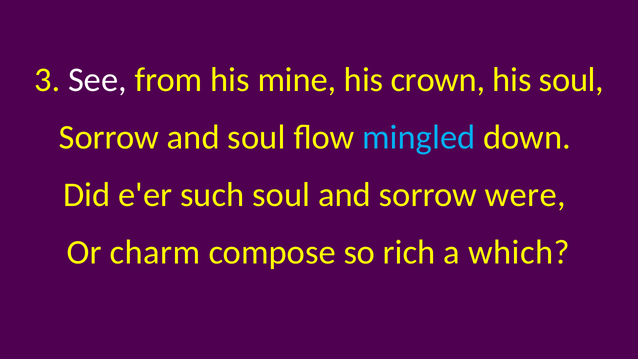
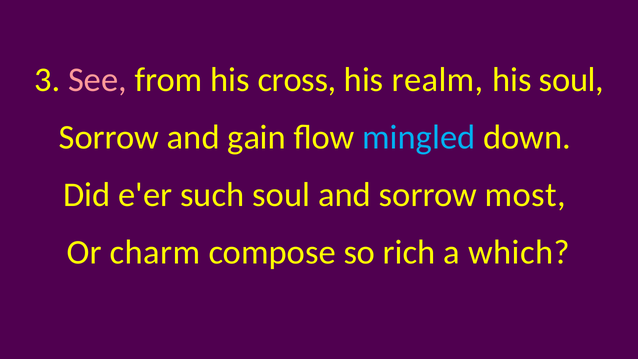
See colour: white -> pink
mine: mine -> cross
crown: crown -> realm
and soul: soul -> gain
were: were -> most
